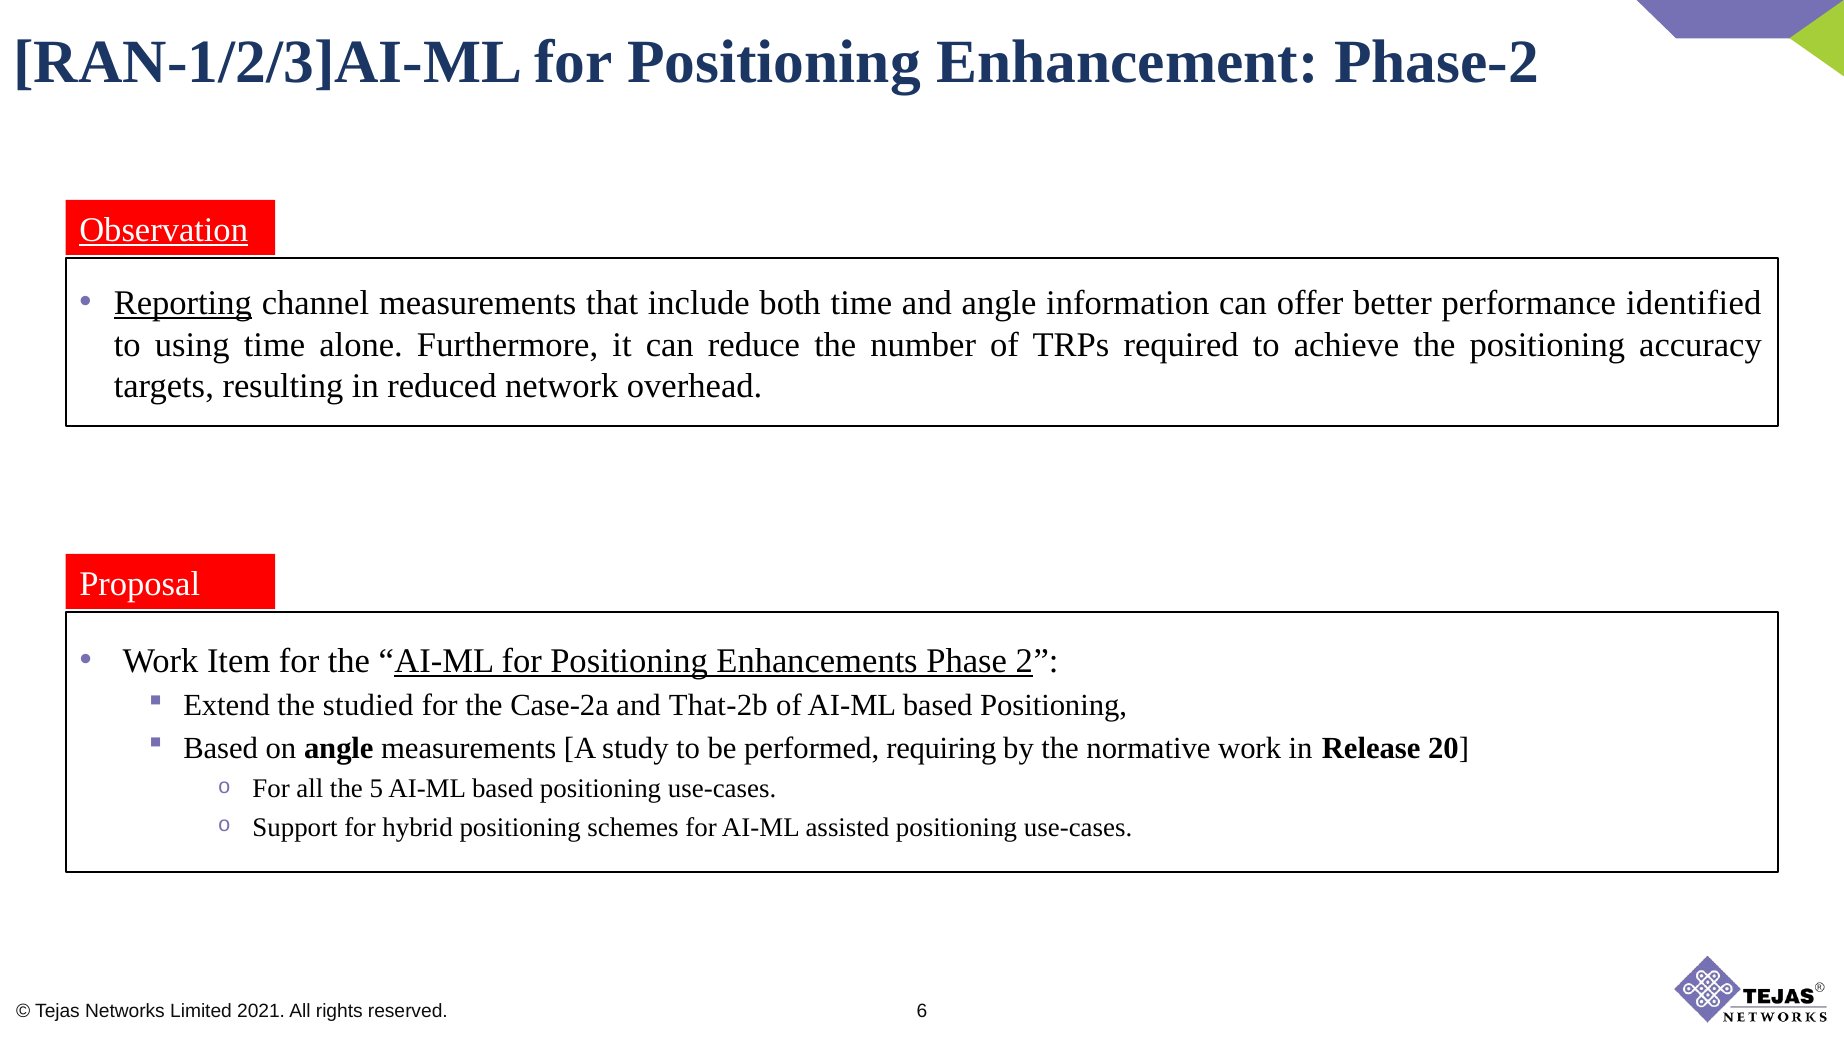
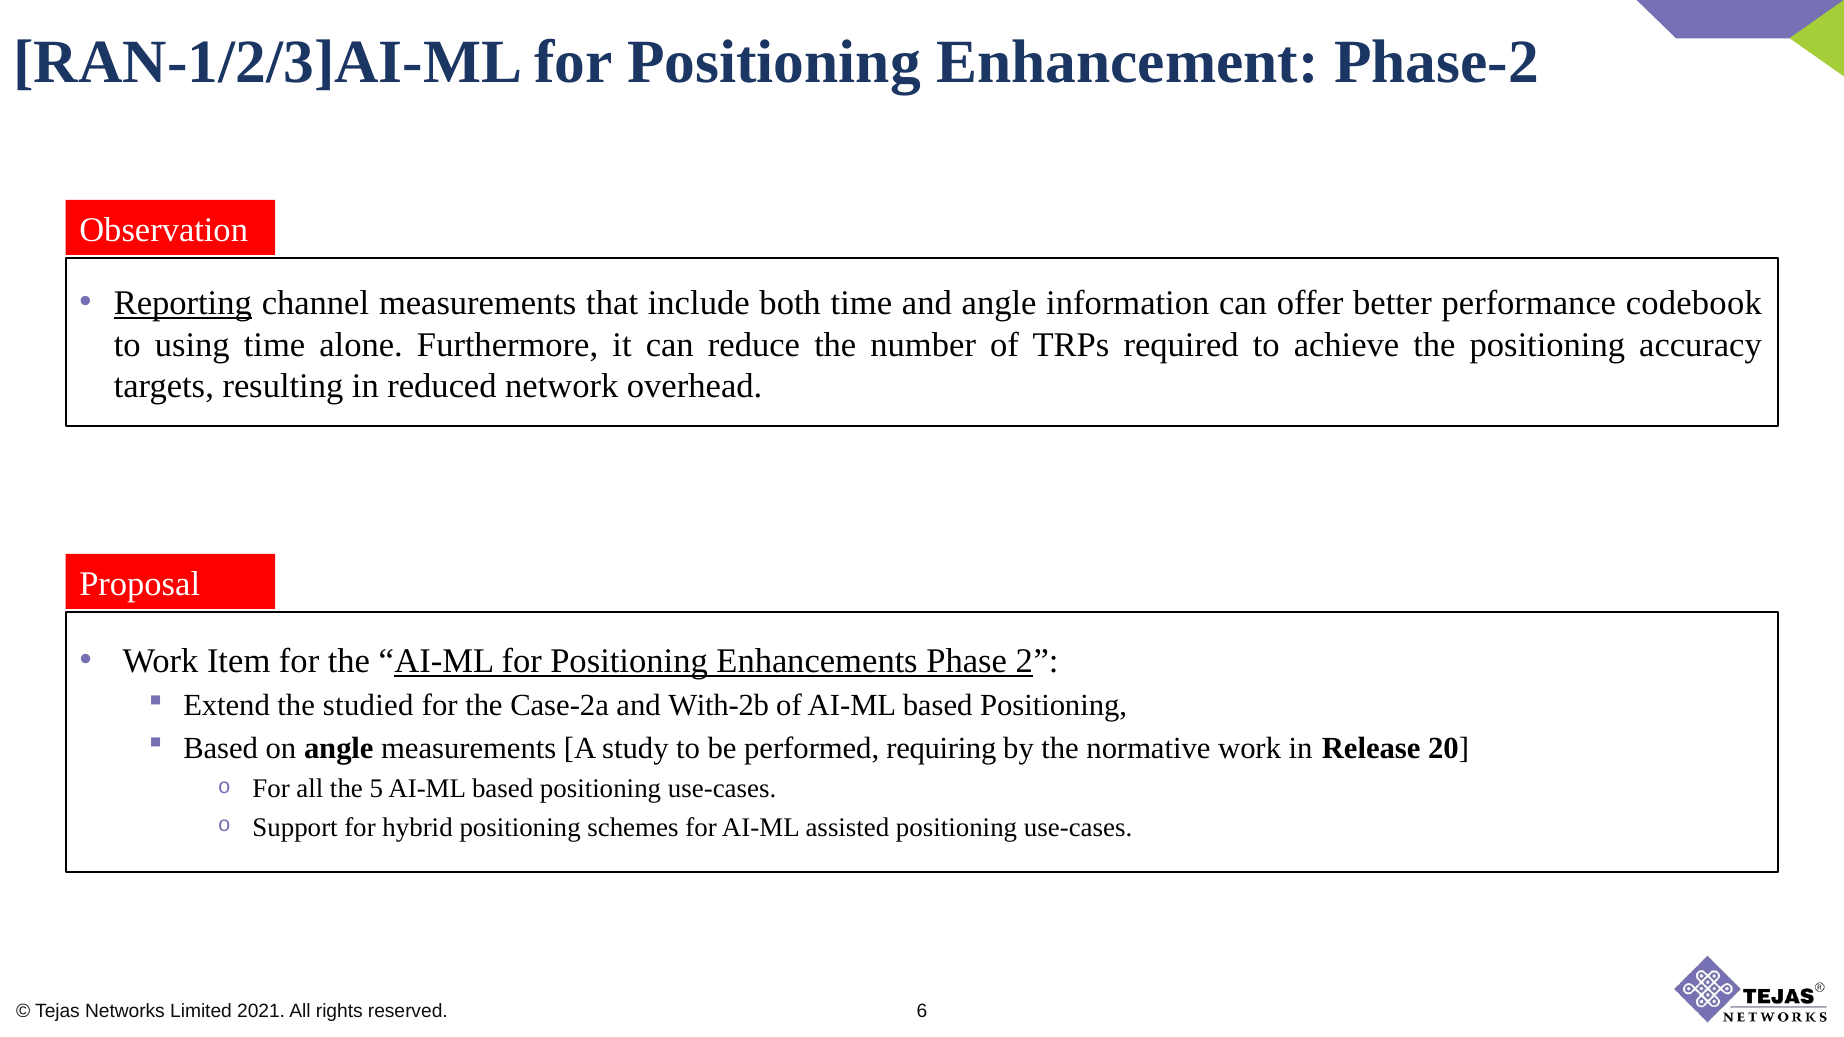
Observation underline: present -> none
identified: identified -> codebook
That-2b: That-2b -> With-2b
